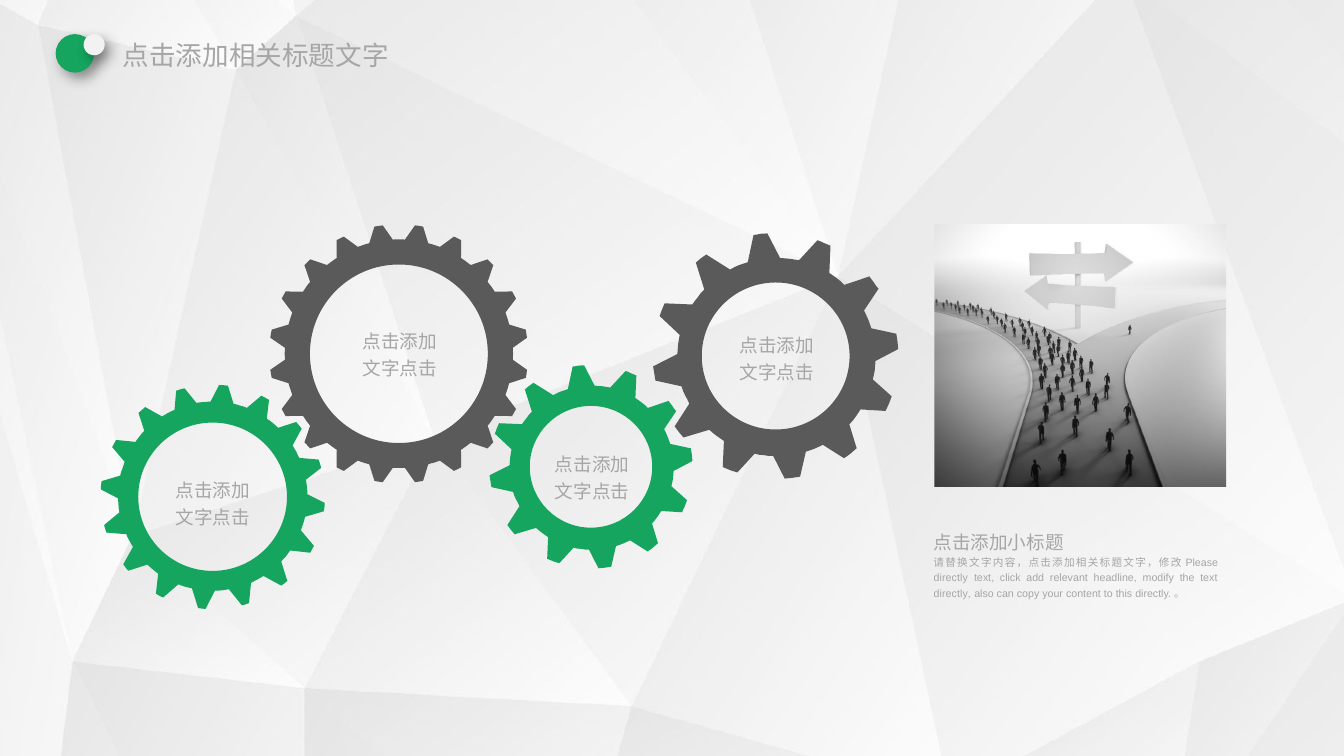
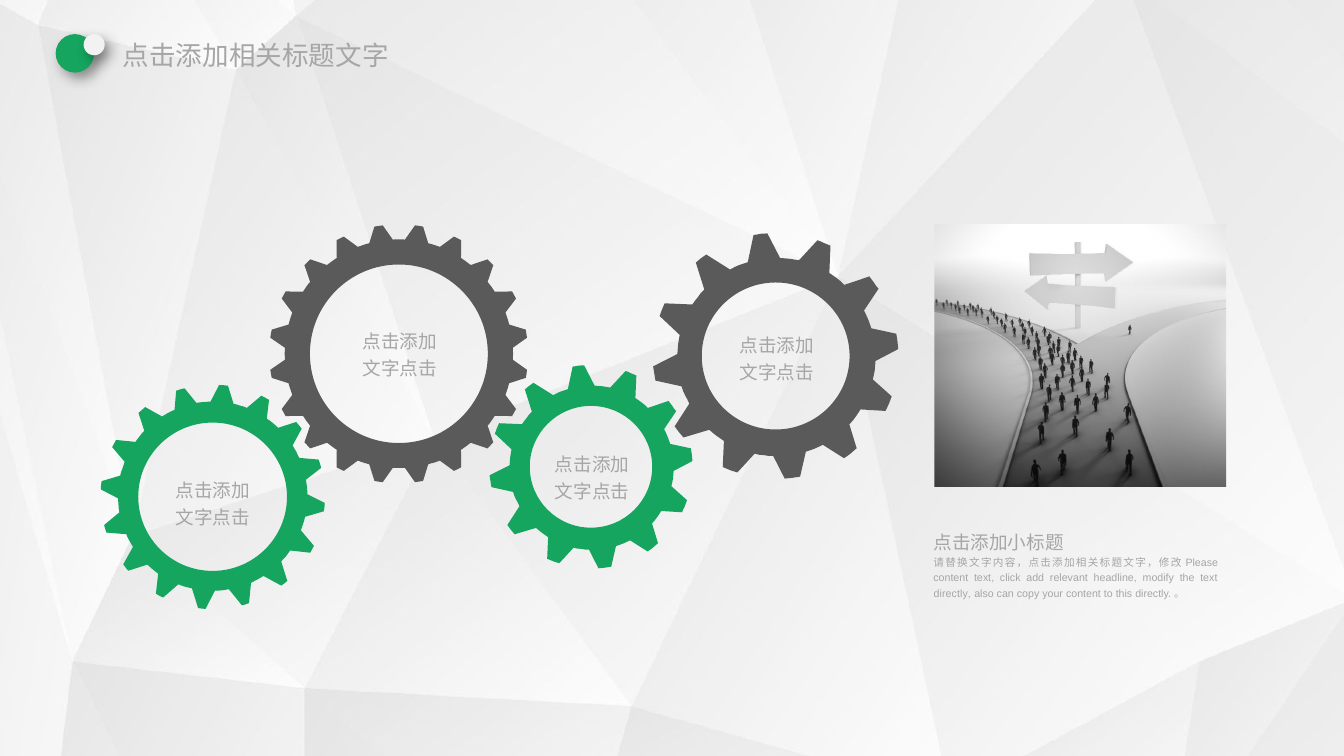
directly at (951, 578): directly -> content
